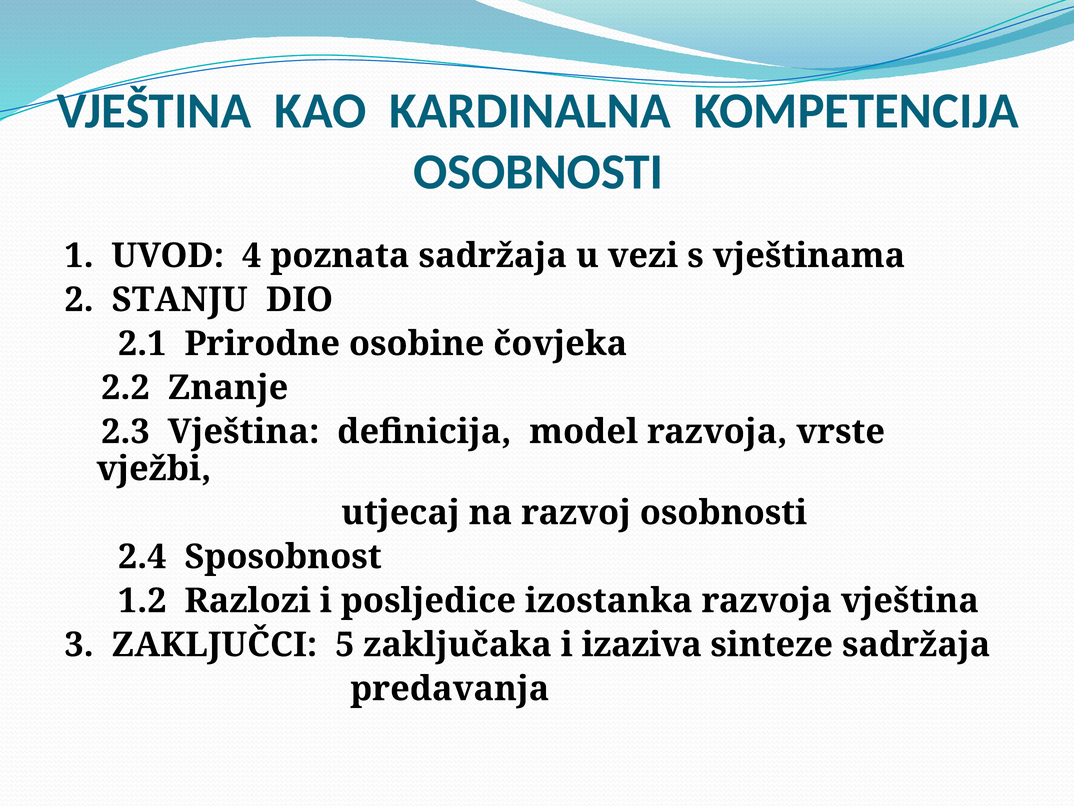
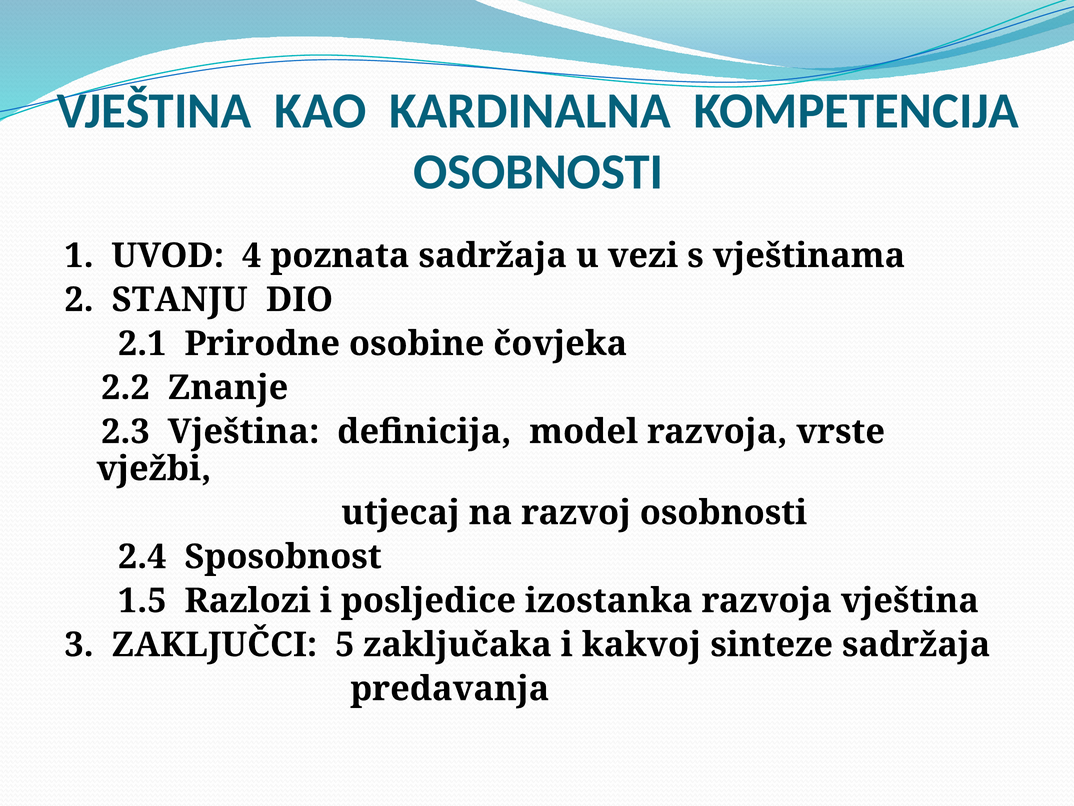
1.2: 1.2 -> 1.5
izaziva: izaziva -> kakvoj
